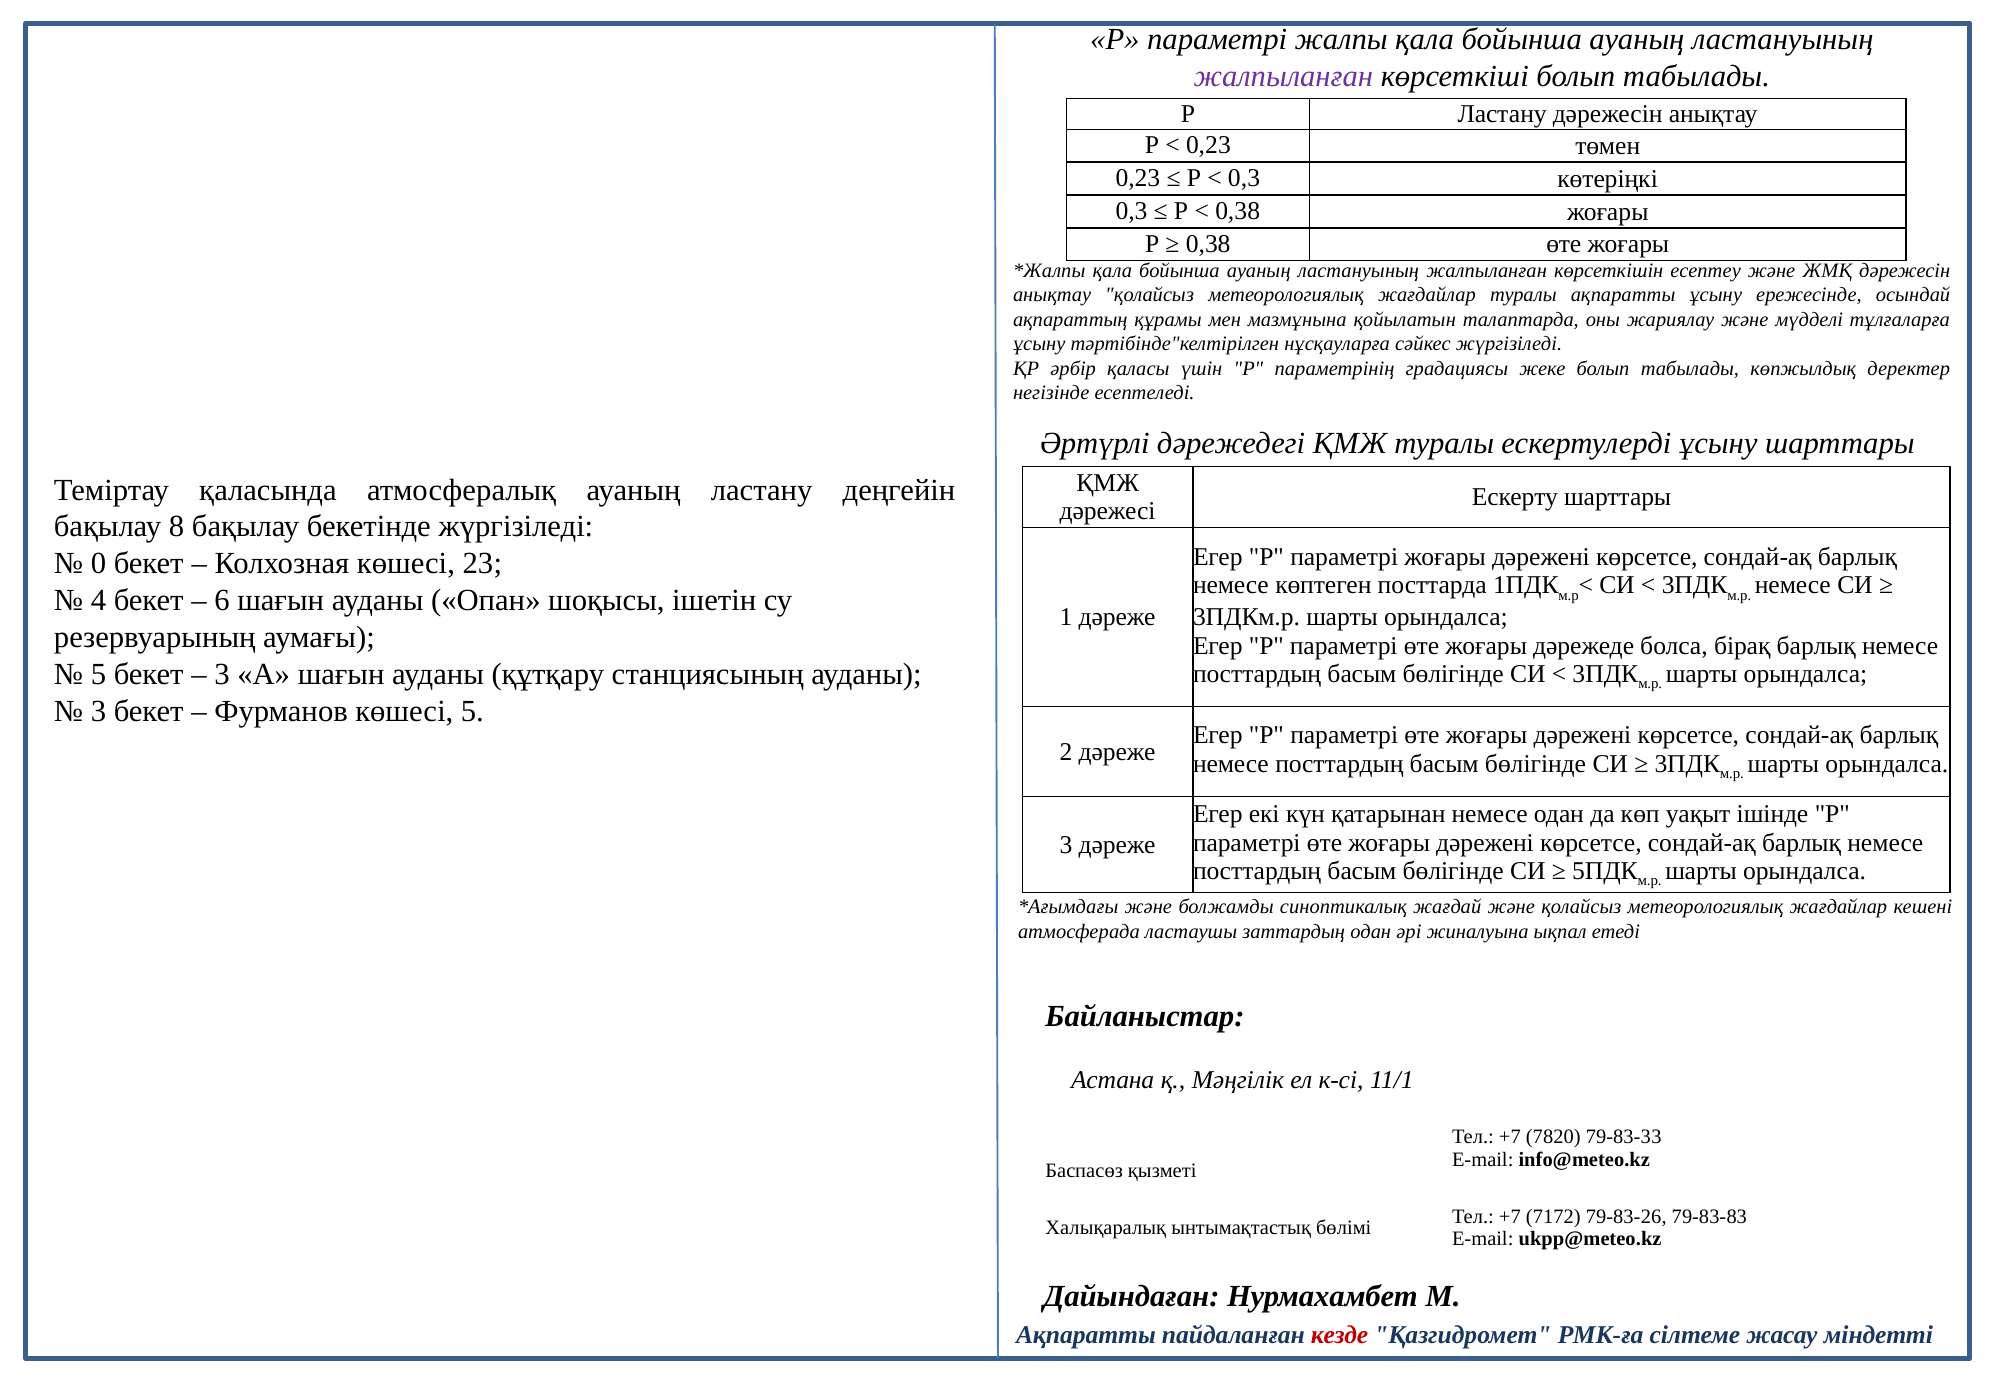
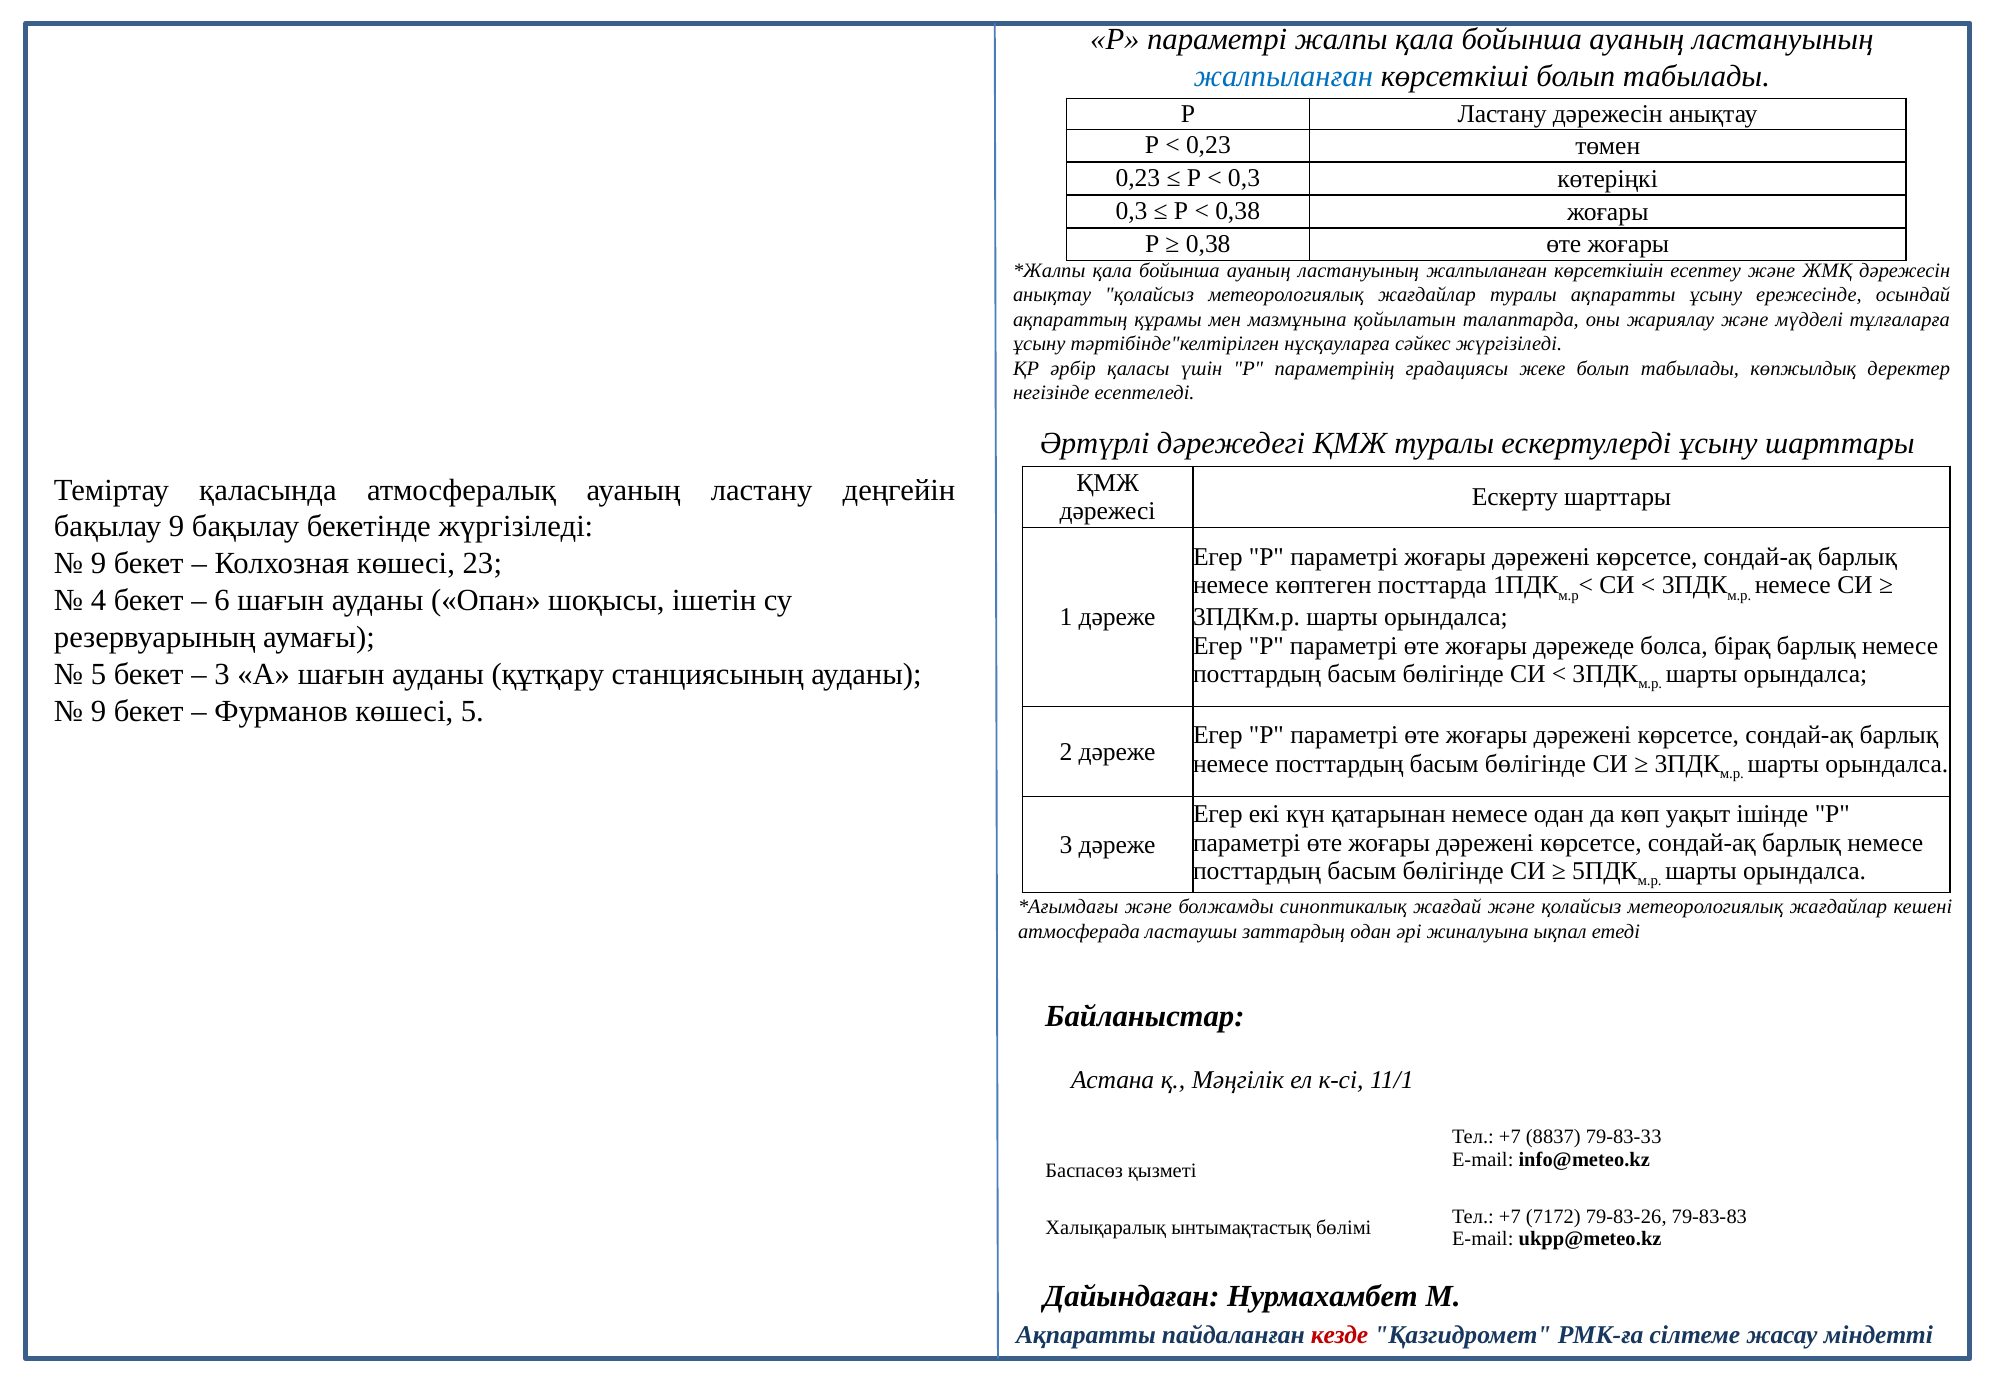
жалпыланған at (1283, 76) colour: purple -> blue
бақылау 8: 8 -> 9
0 at (98, 564): 0 -> 9
3 at (98, 711): 3 -> 9
7820: 7820 -> 8837
